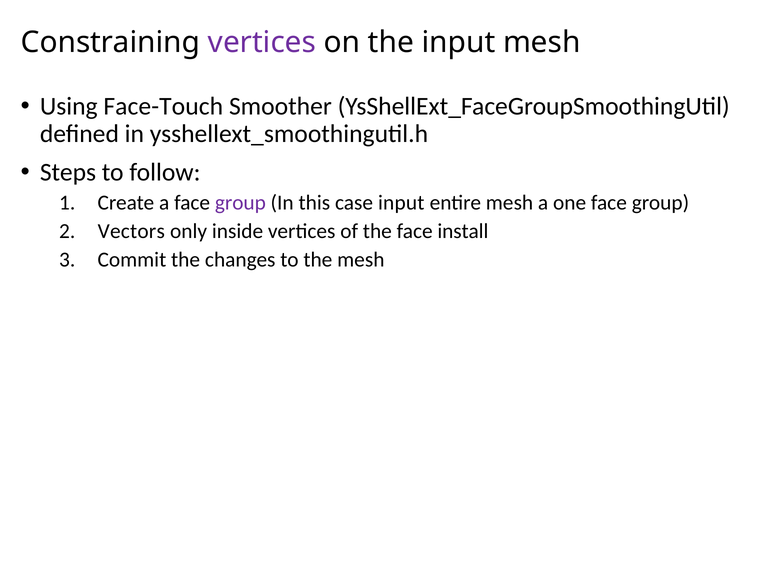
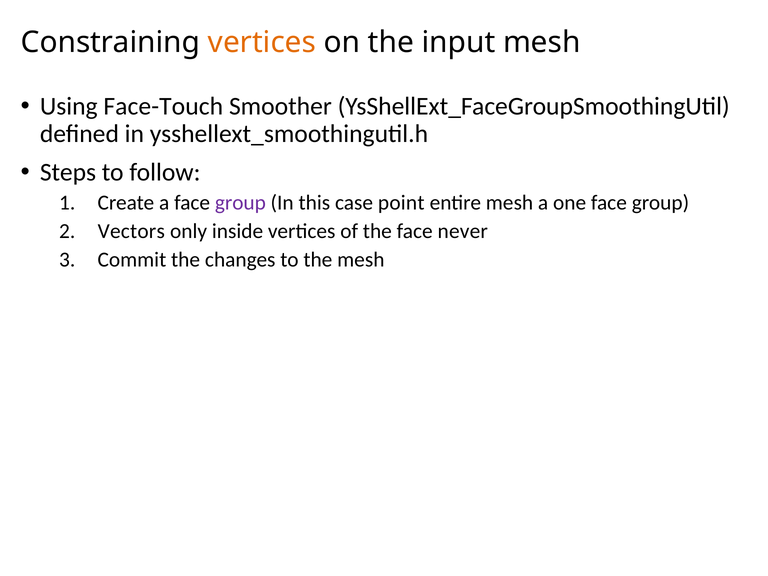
vertices at (262, 42) colour: purple -> orange
case input: input -> point
install: install -> never
